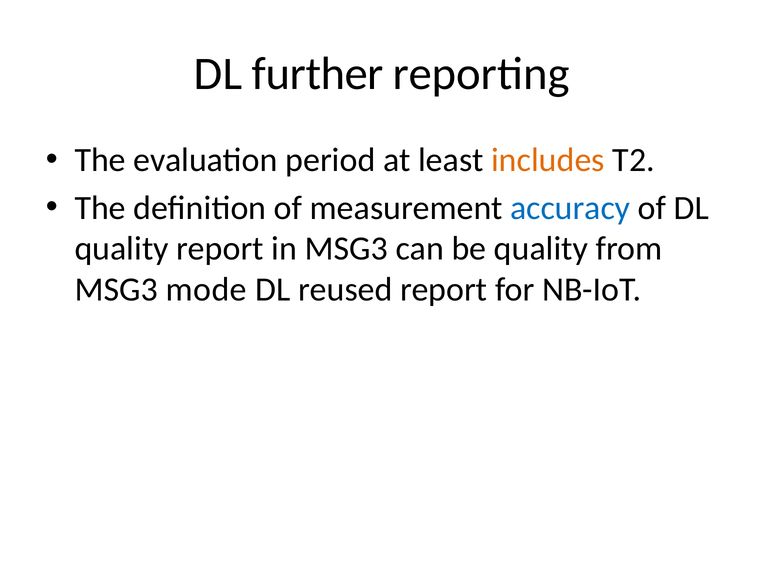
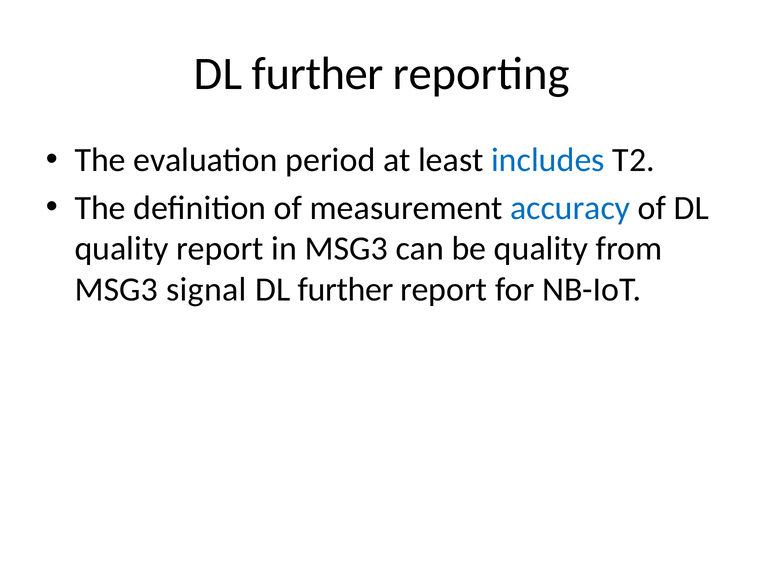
includes colour: orange -> blue
mode: mode -> signal
reused at (345, 289): reused -> further
